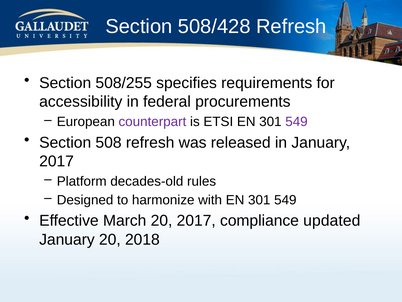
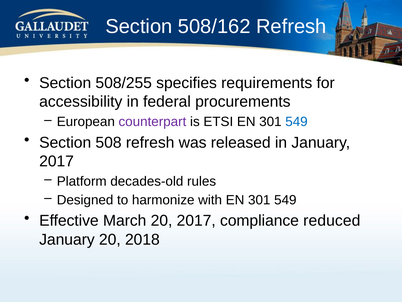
508/428: 508/428 -> 508/162
549 at (296, 122) colour: purple -> blue
updated: updated -> reduced
